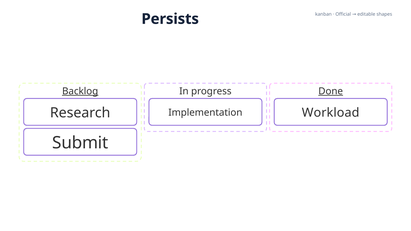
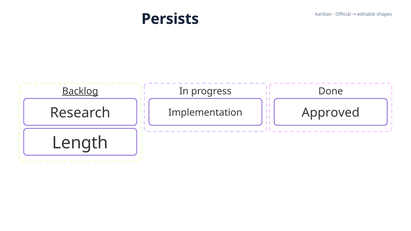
Done underline: present -> none
Workload: Workload -> Approved
Submit: Submit -> Length
